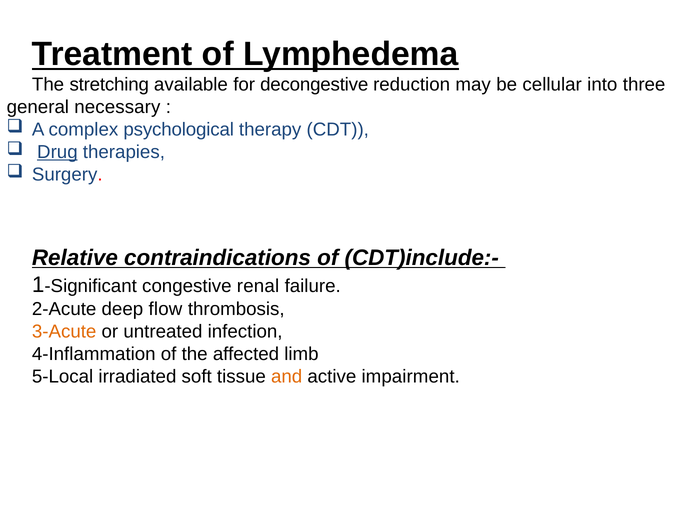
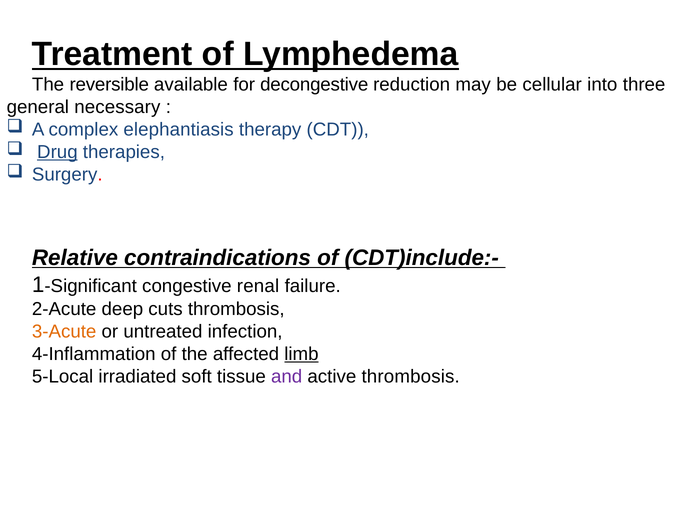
stretching: stretching -> reversible
psychological: psychological -> elephantiasis
flow: flow -> cuts
limb underline: none -> present
and colour: orange -> purple
active impairment: impairment -> thrombosis
